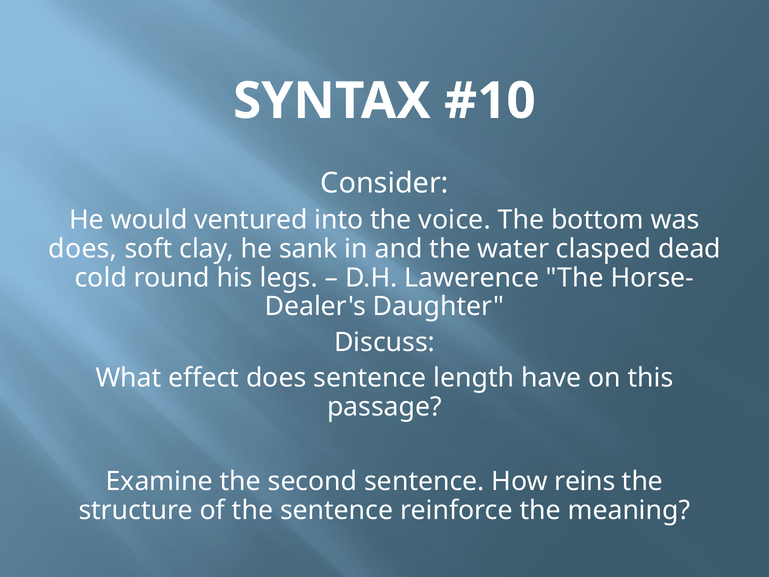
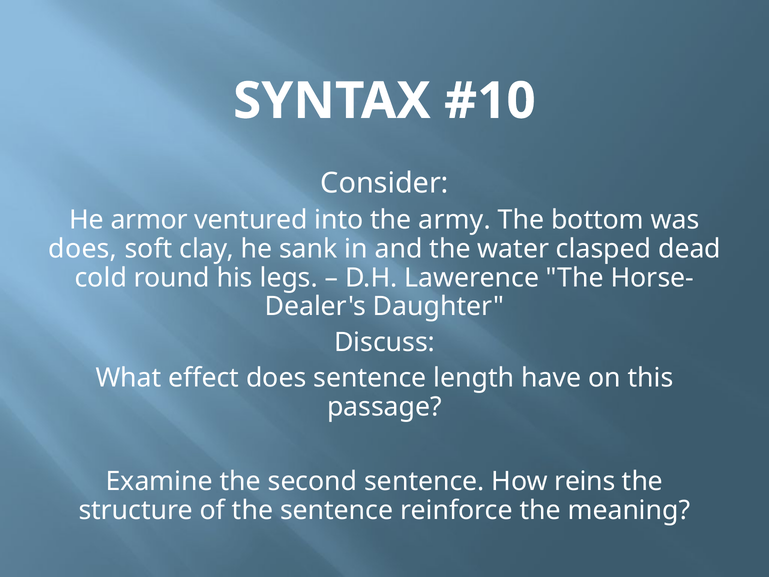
would: would -> armor
voice: voice -> army
